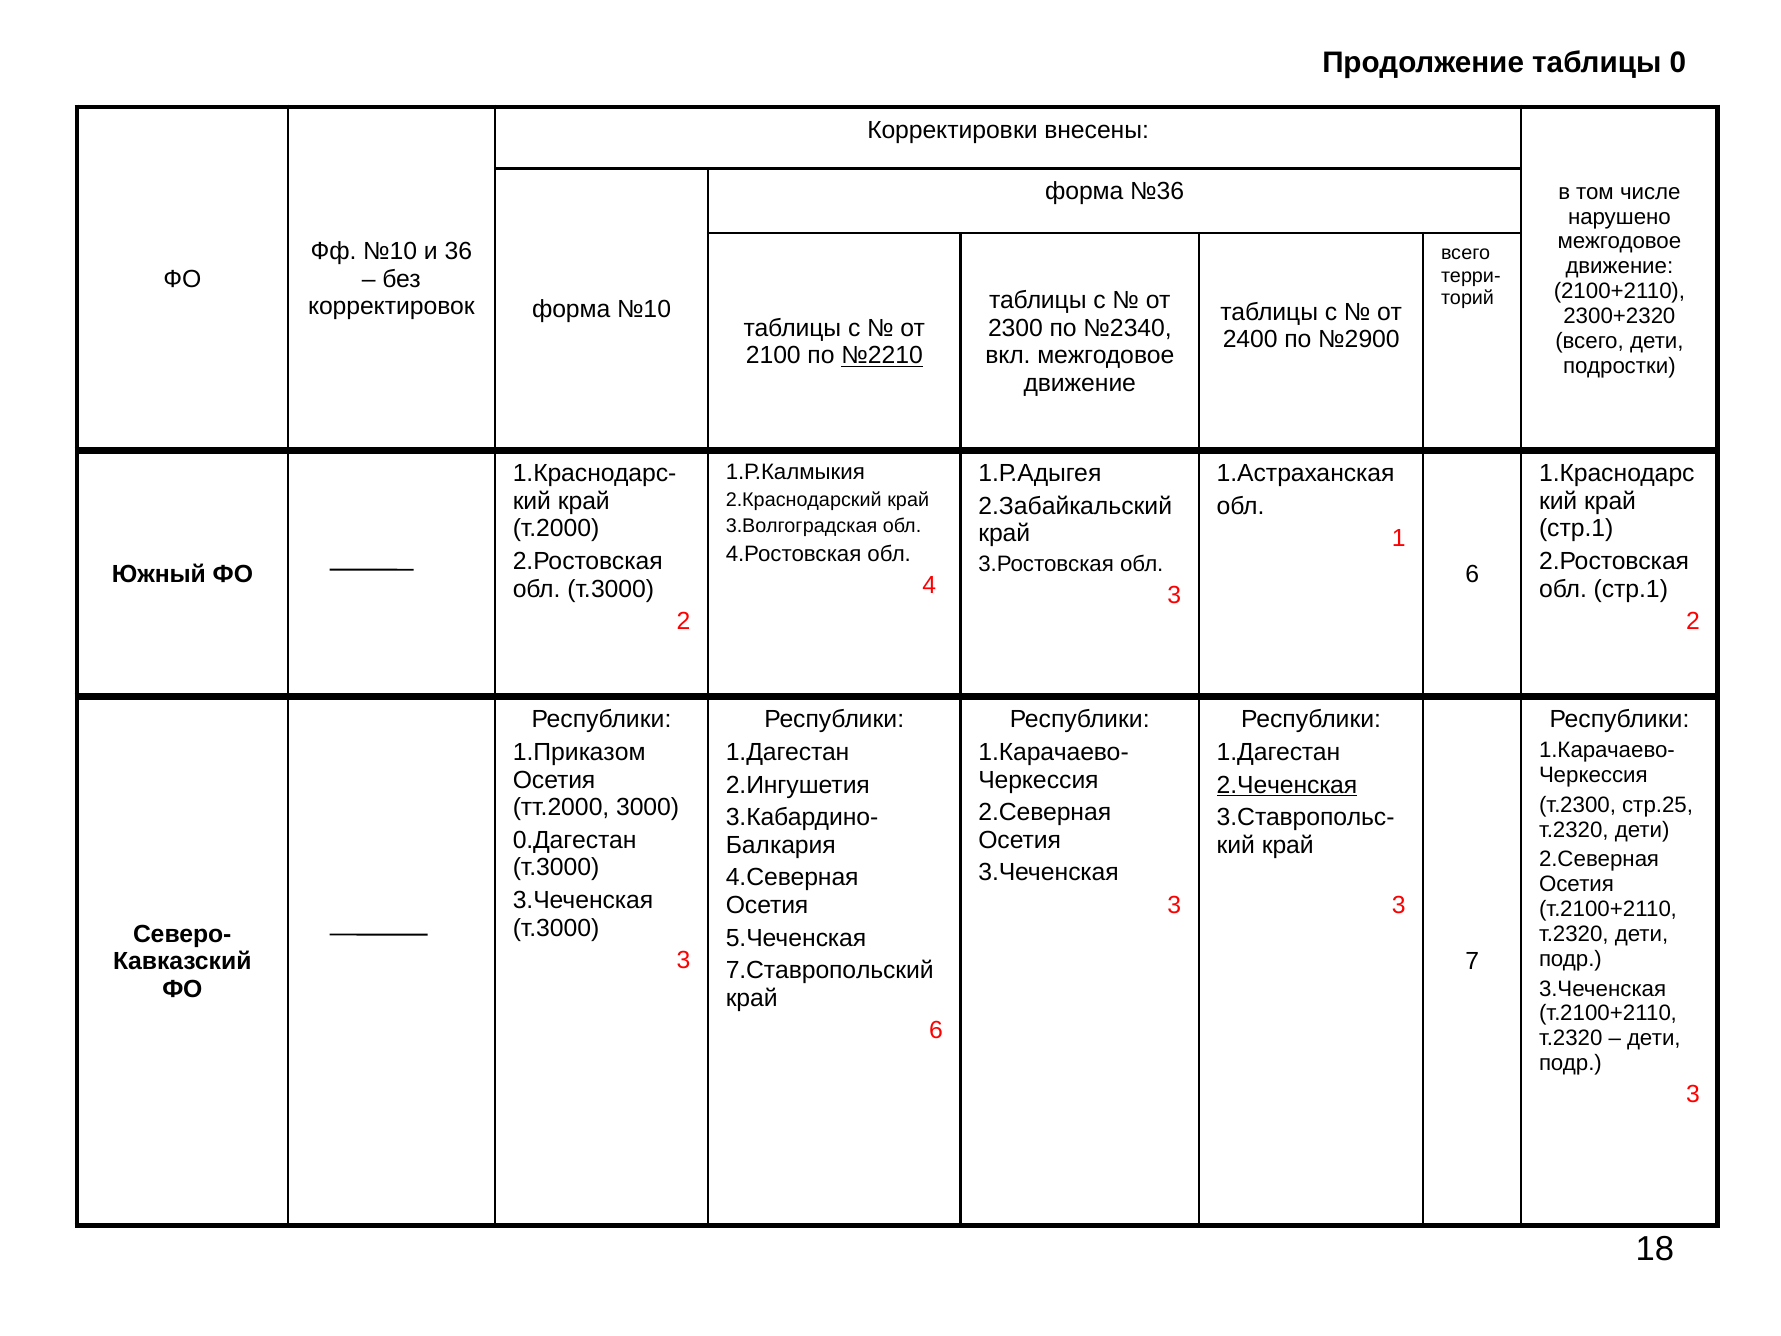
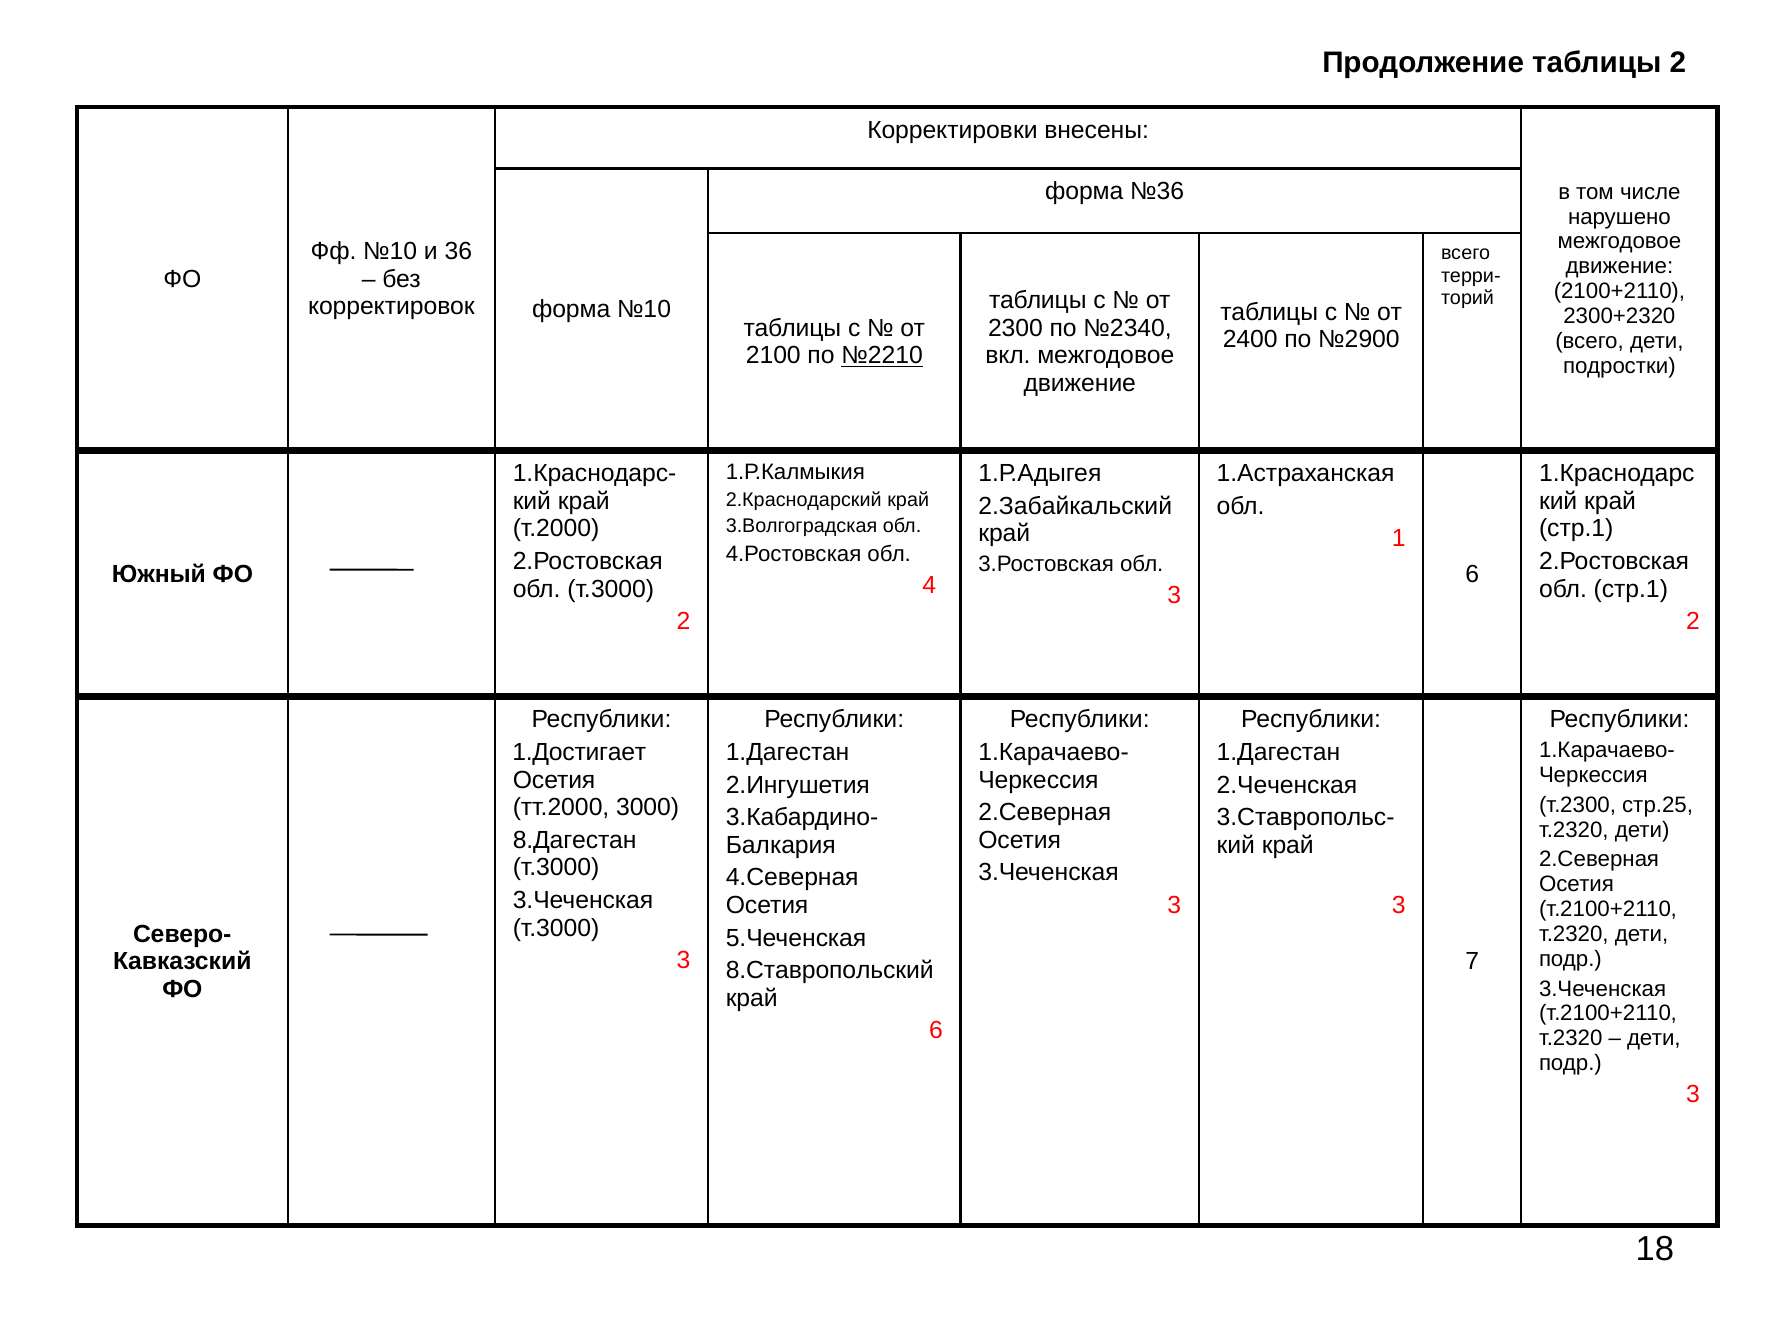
таблицы 0: 0 -> 2
1.Приказом: 1.Приказом -> 1.Достигает
2.Чеченская underline: present -> none
0.Дагестан: 0.Дагестан -> 8.Дагестан
7.Ставропольский: 7.Ставропольский -> 8.Ставропольский
